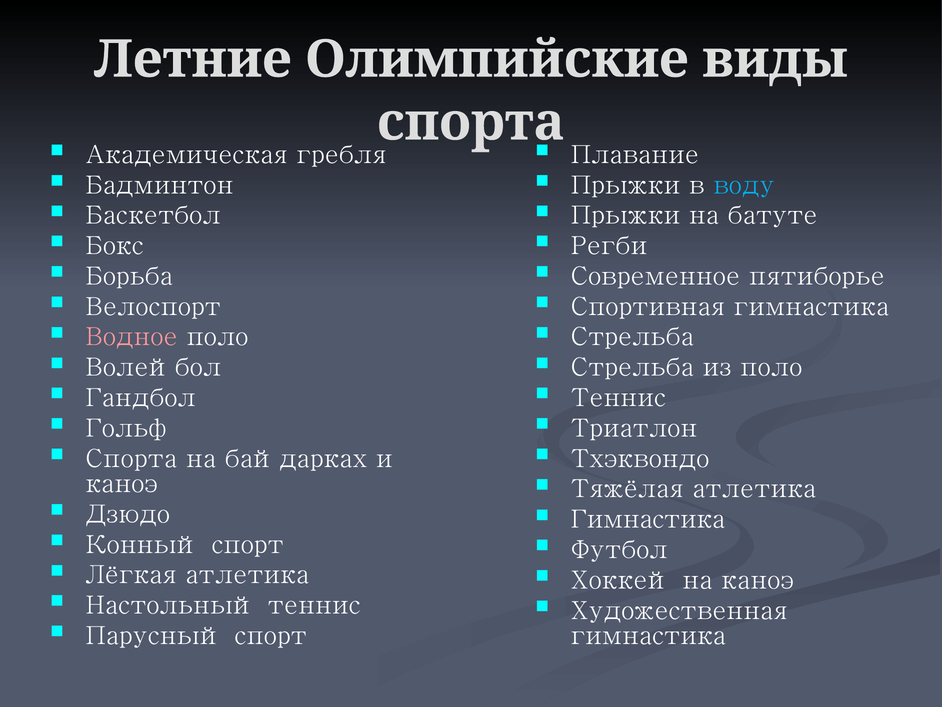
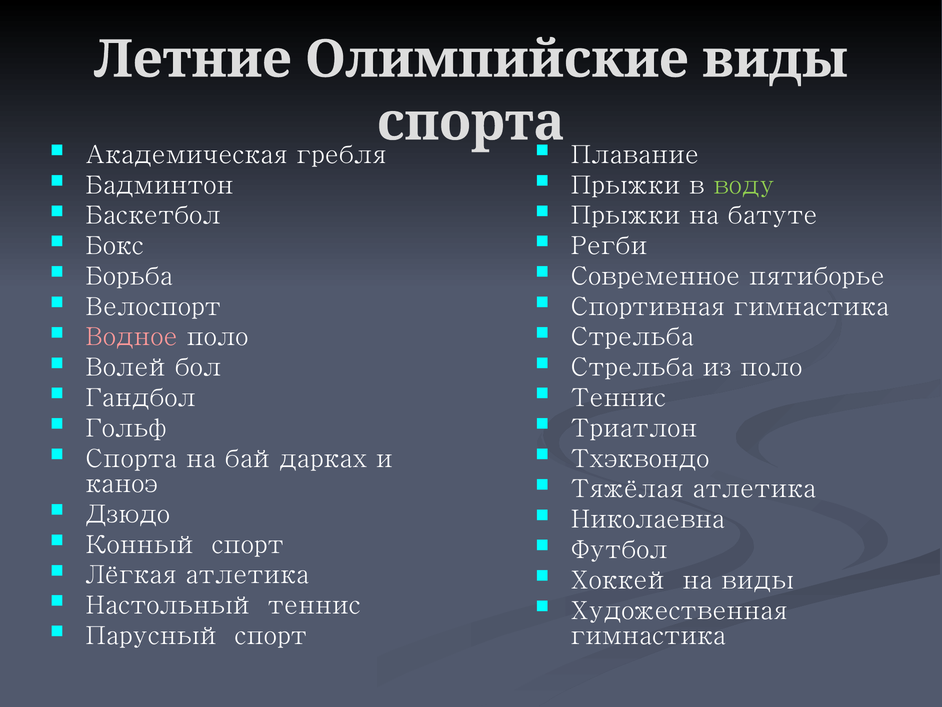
воду colour: light blue -> light green
Гимнастика at (648, 519): Гимнастика -> Николаевна
на каноэ: каноэ -> виды
